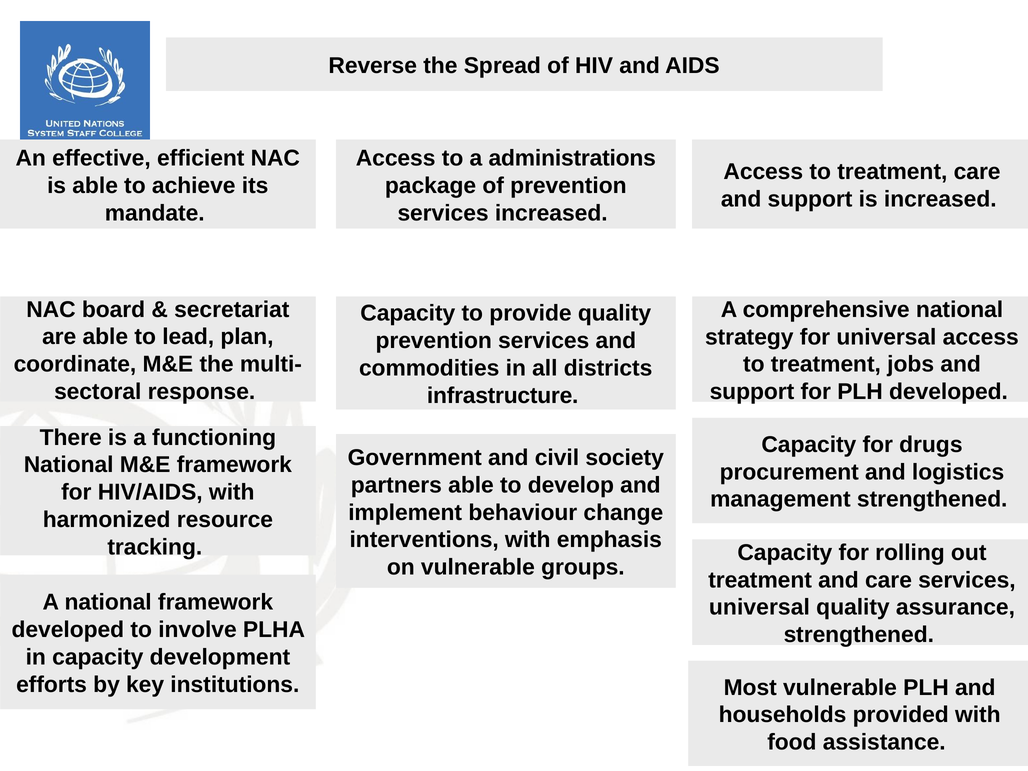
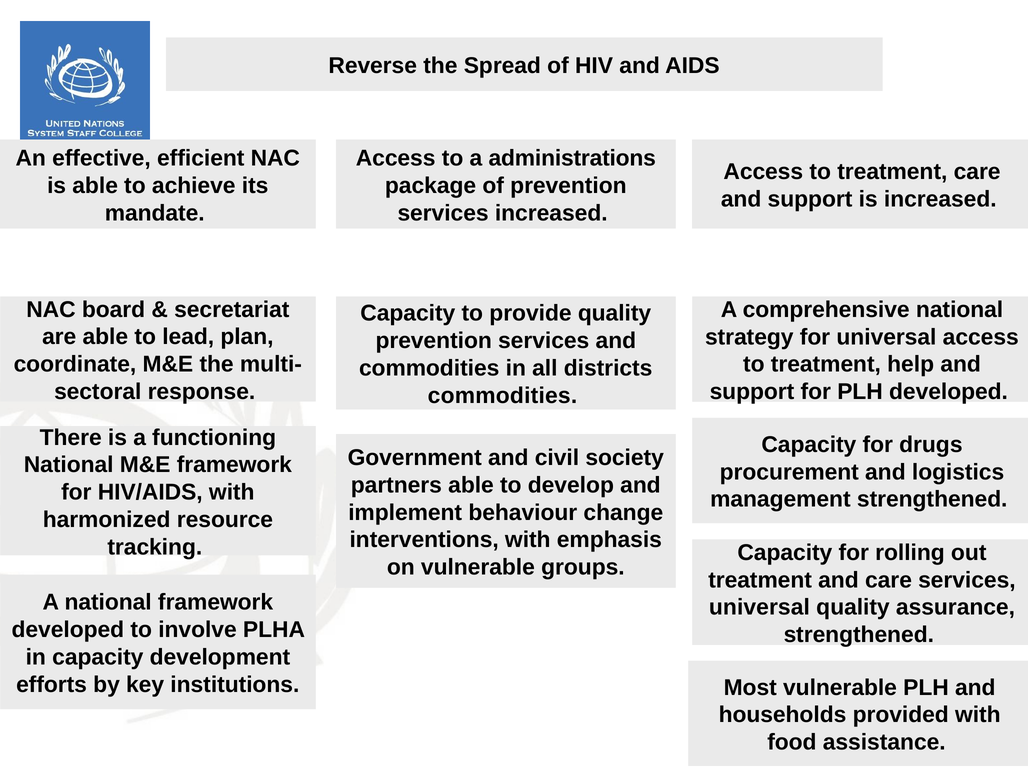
jobs: jobs -> help
infrastructure at (503, 396): infrastructure -> commodities
